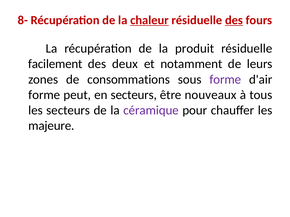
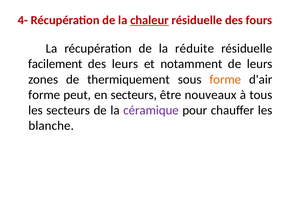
8-: 8- -> 4-
des at (234, 20) underline: present -> none
produit: produit -> réduite
des deux: deux -> leurs
consommations: consommations -> thermiquement
forme at (225, 80) colour: purple -> orange
majeure: majeure -> blanche
